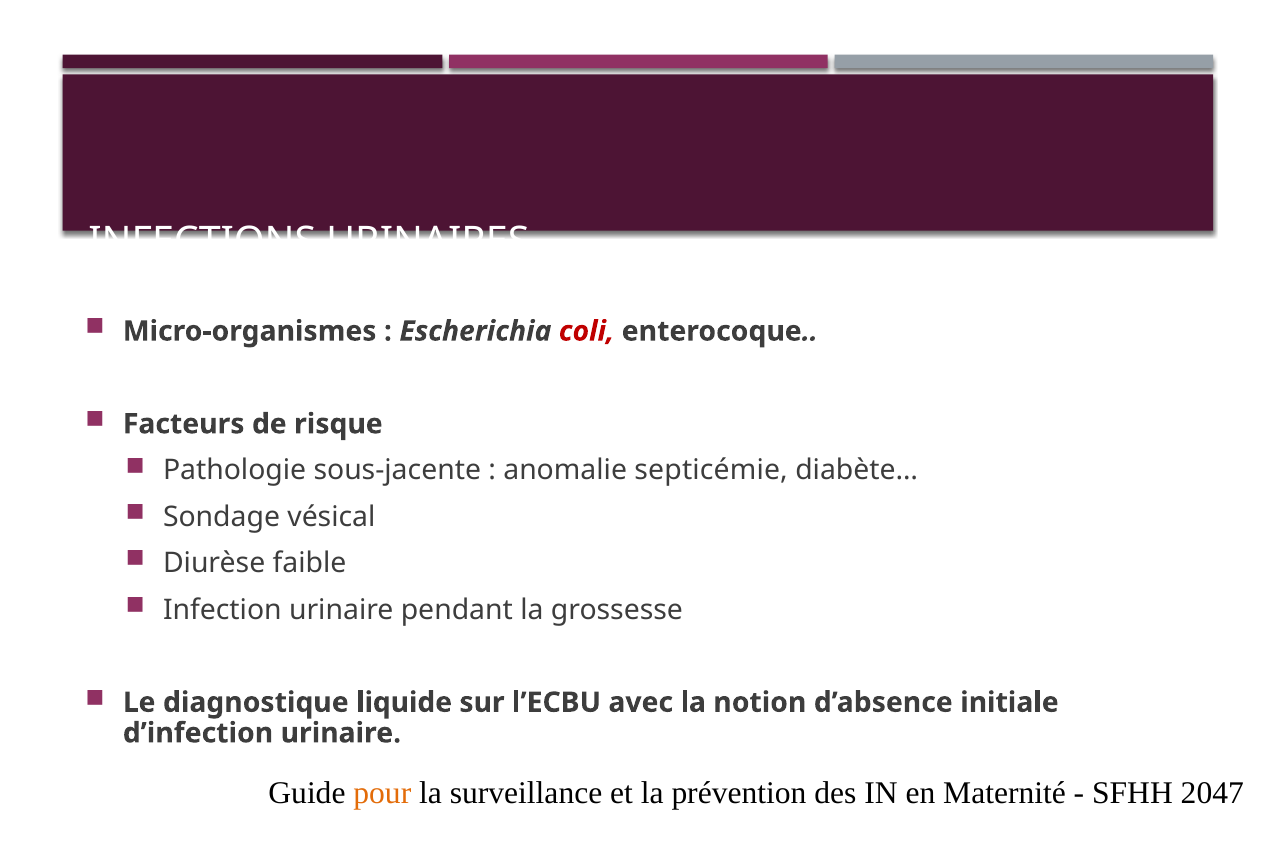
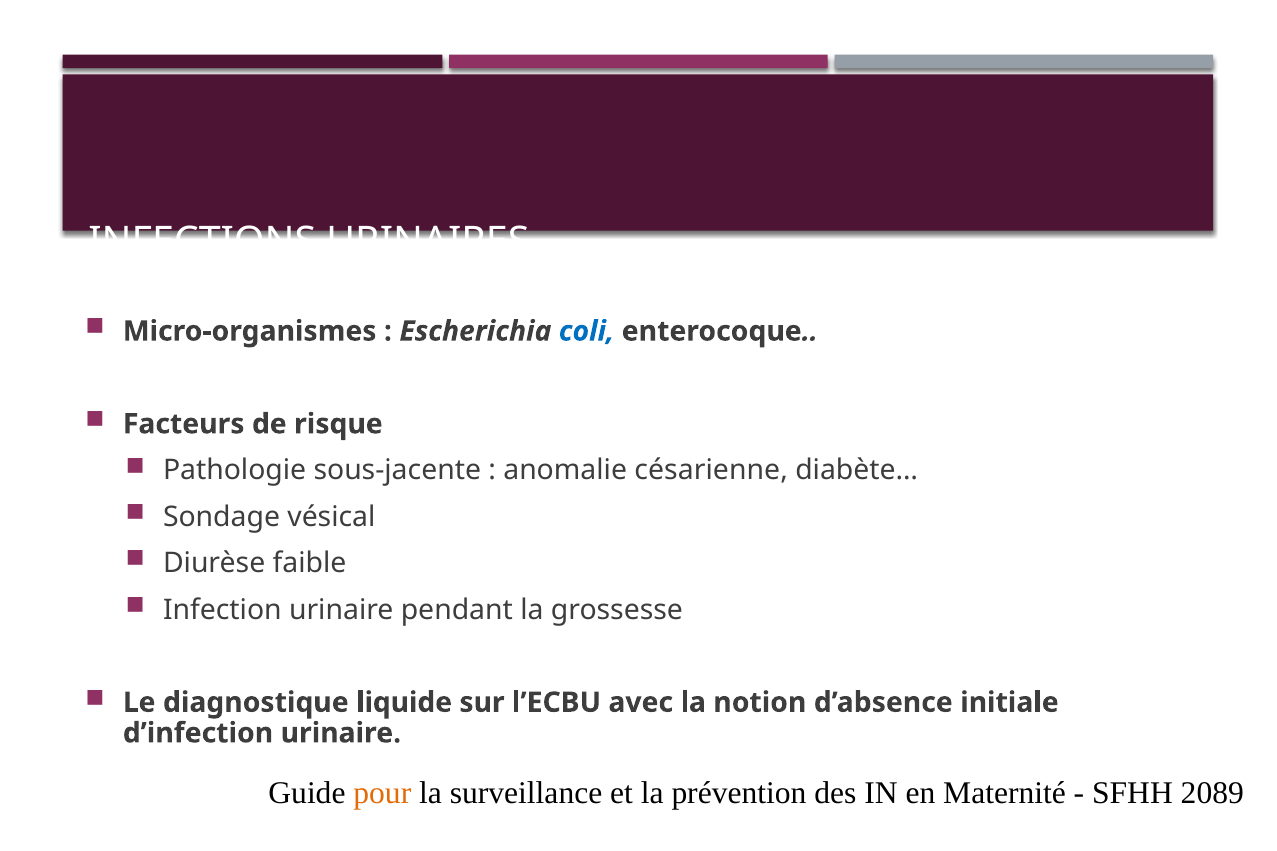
coli colour: red -> blue
septicémie: septicémie -> césarienne
2047: 2047 -> 2089
